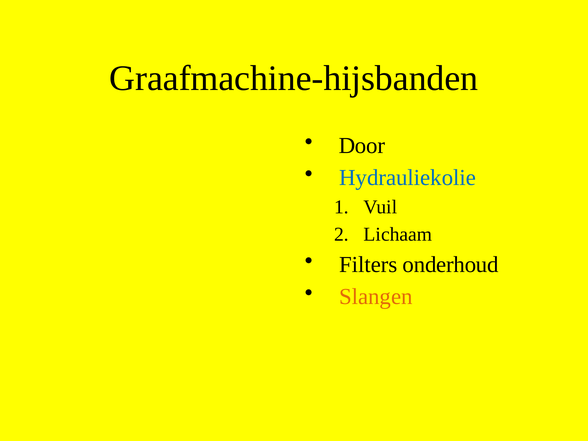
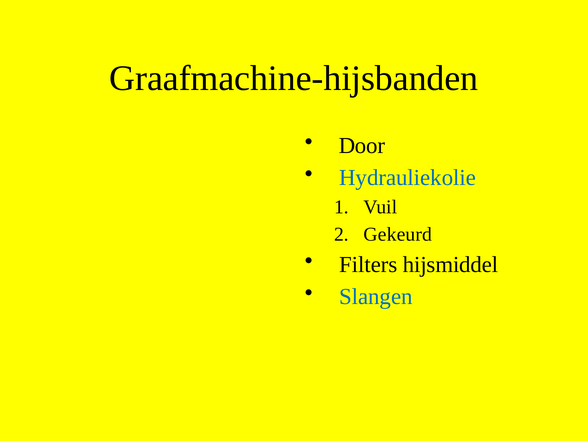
Lichaam: Lichaam -> Gekeurd
onderhoud: onderhoud -> hijsmiddel
Slangen colour: orange -> blue
